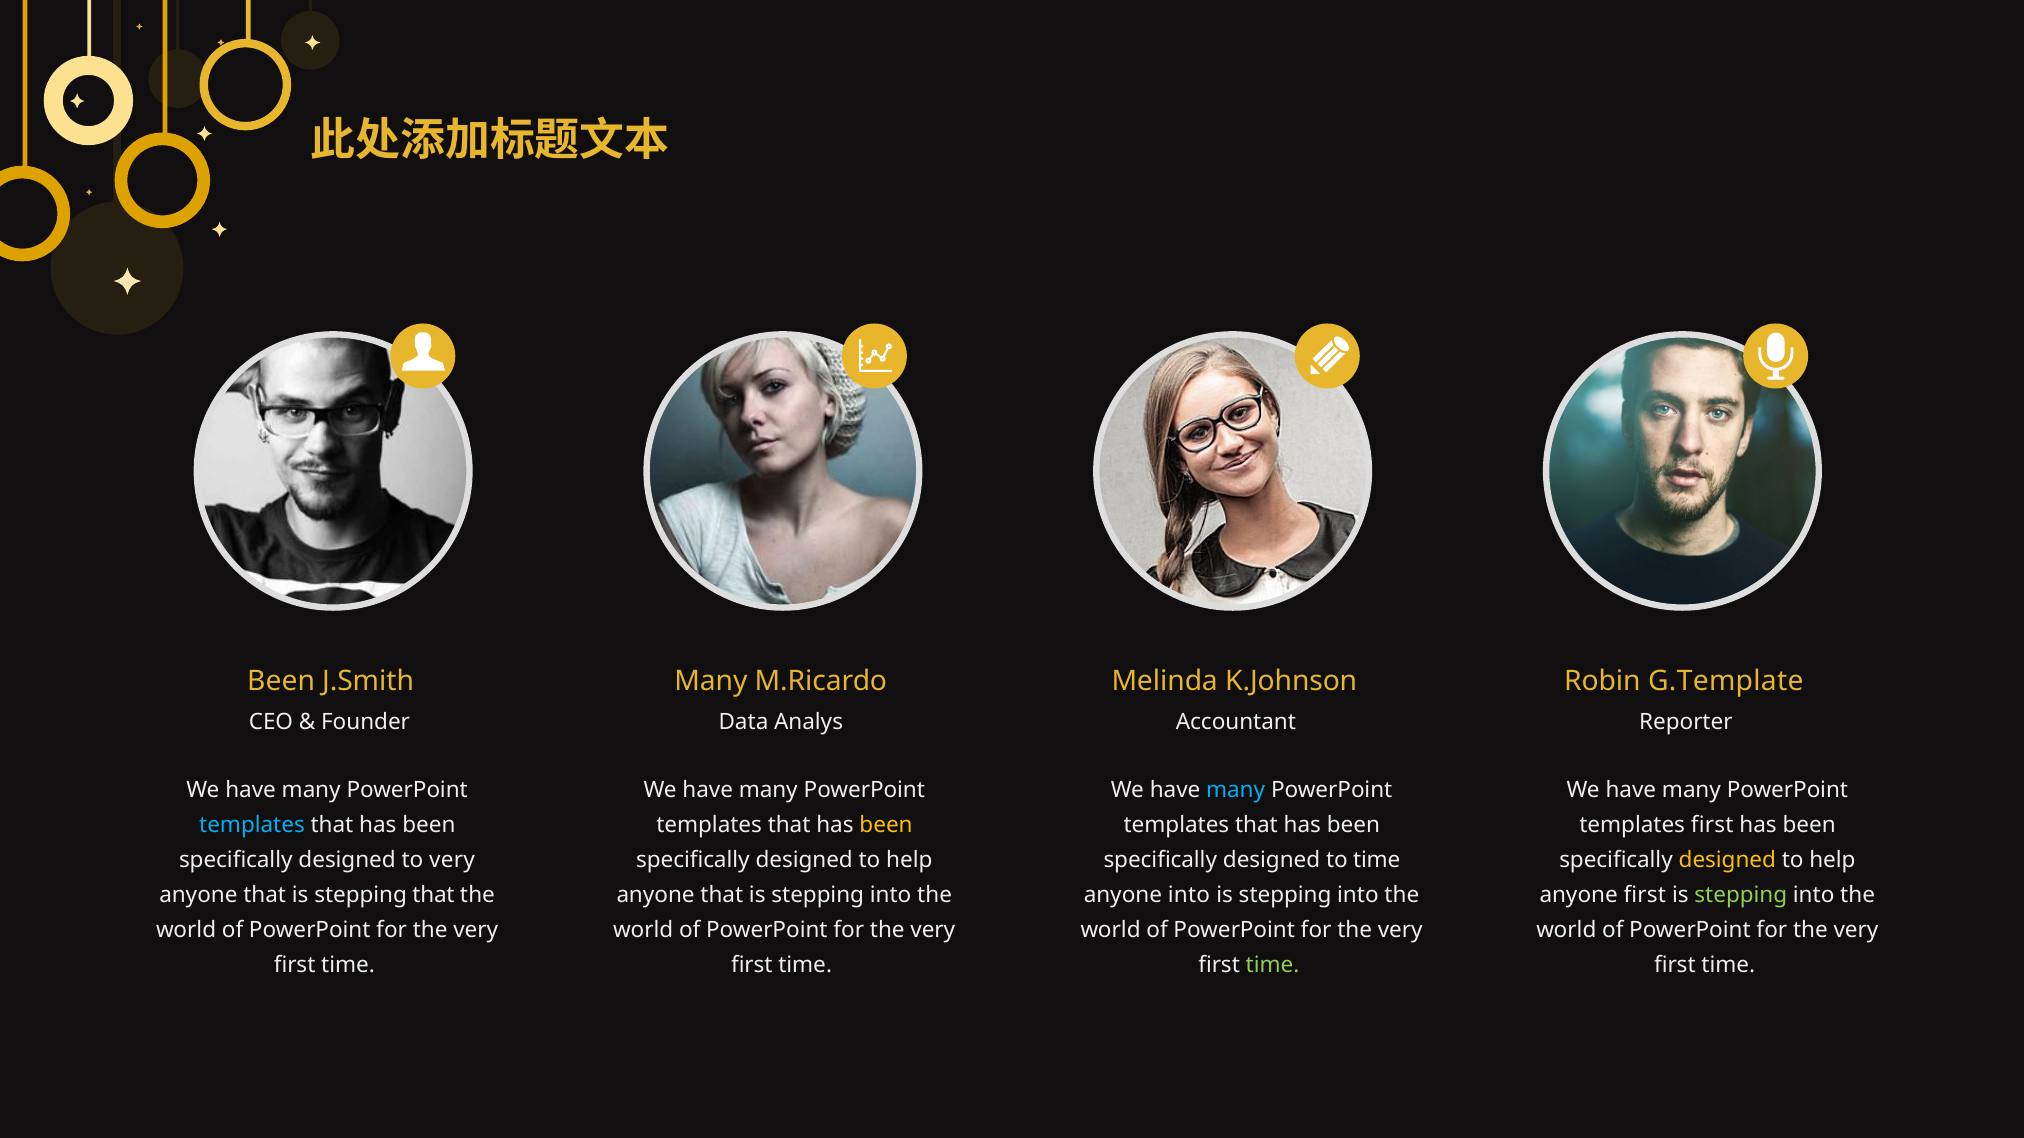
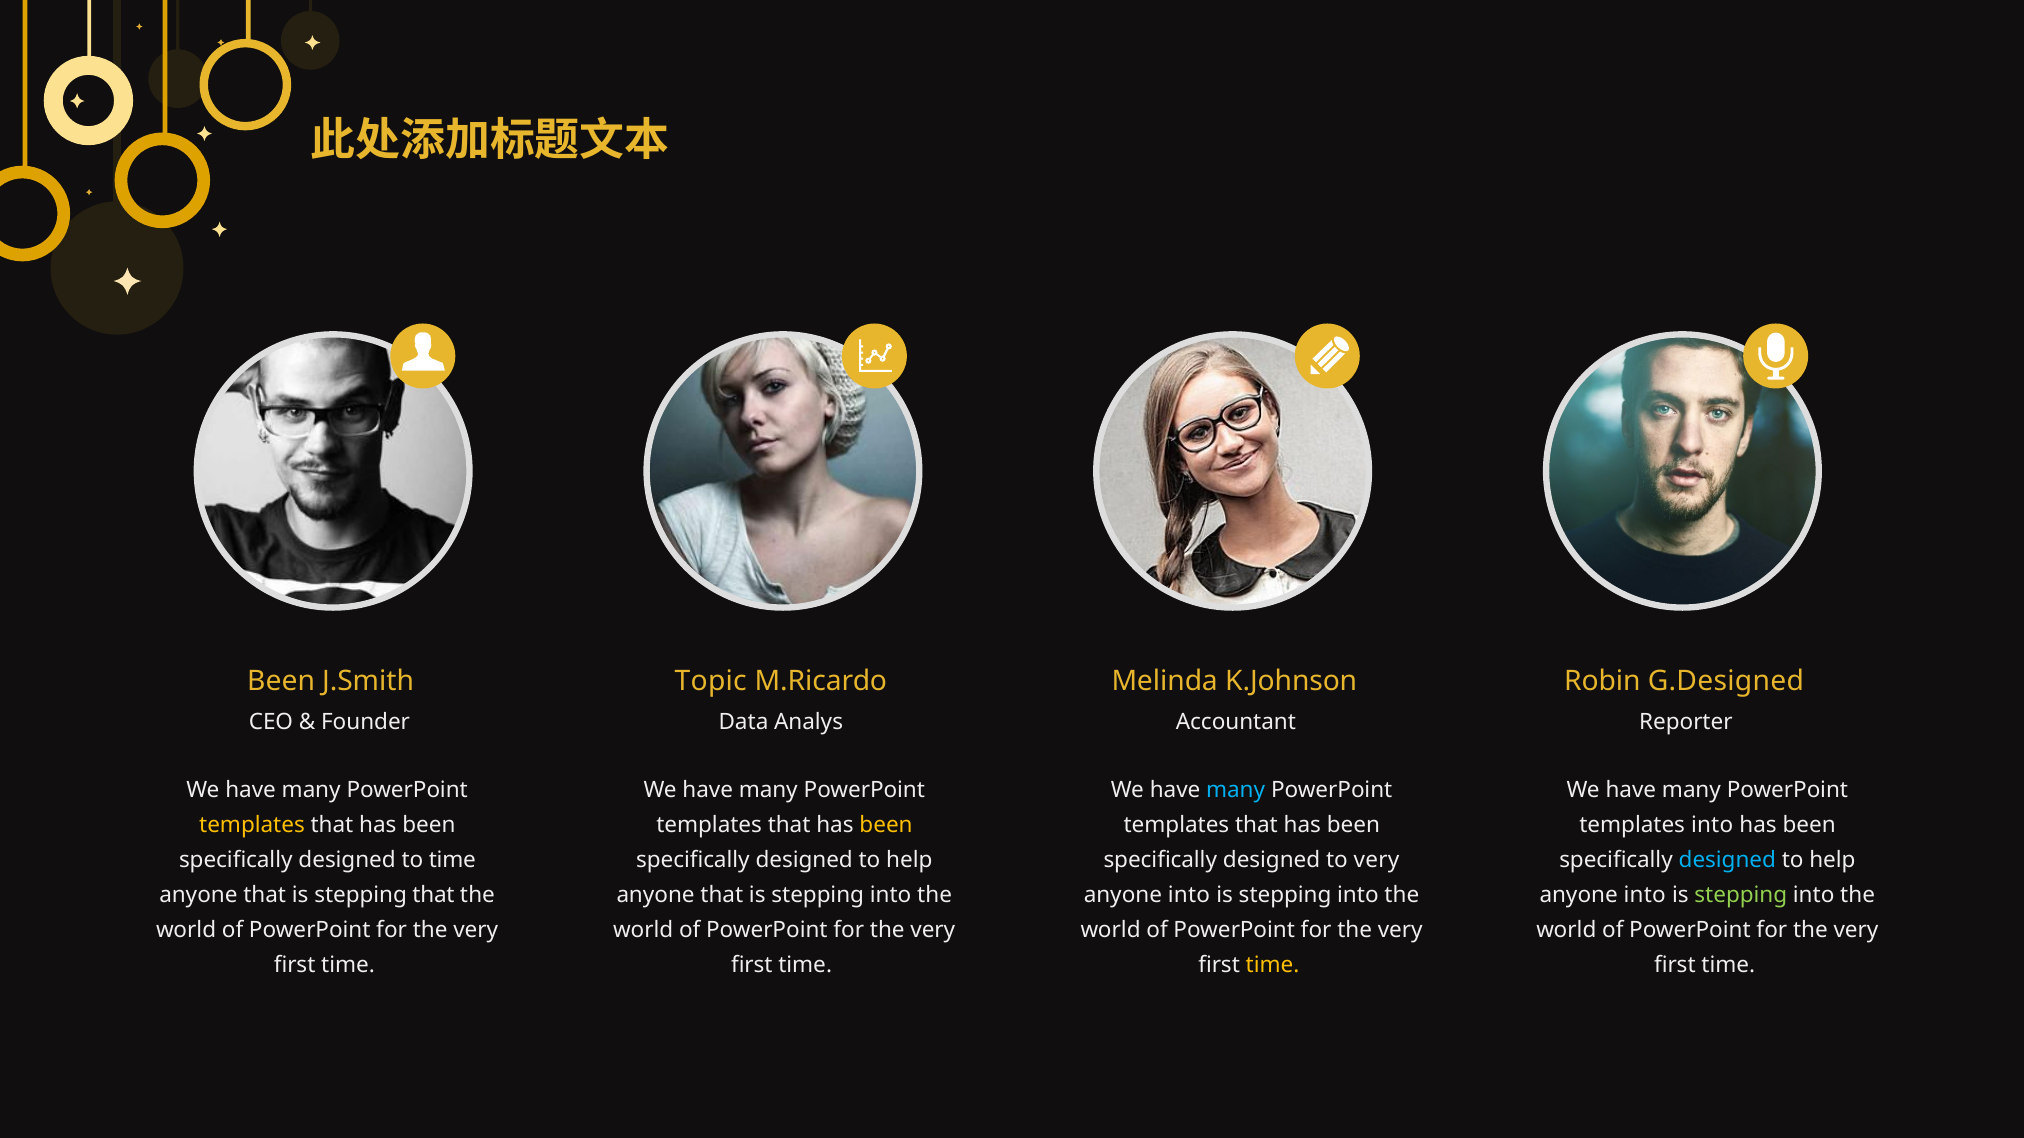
Many at (711, 682): Many -> Topic
G.Template: G.Template -> G.Designed
templates at (252, 826) colour: light blue -> yellow
templates first: first -> into
to very: very -> time
to time: time -> very
designed at (1727, 861) colour: yellow -> light blue
first at (1645, 896): first -> into
time at (1273, 966) colour: light green -> yellow
